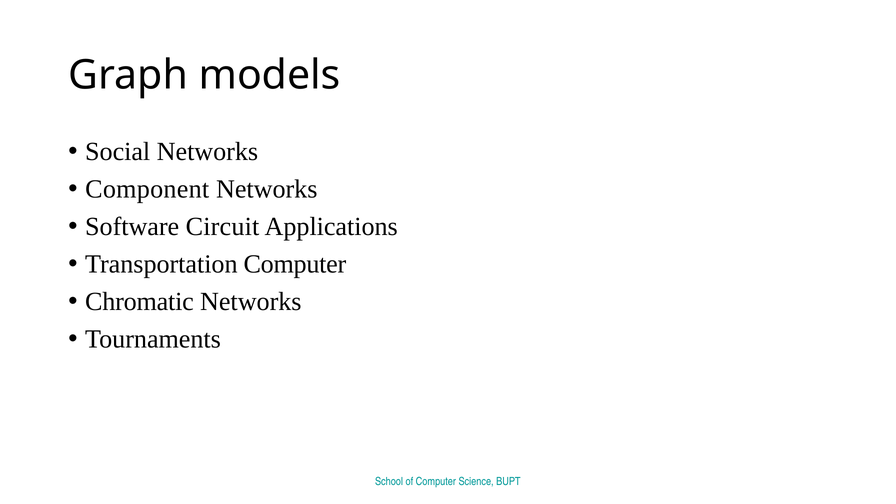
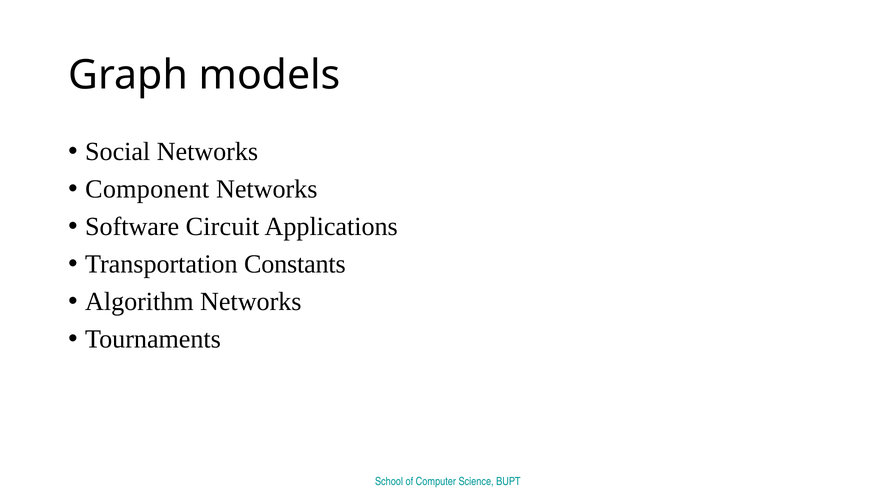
Transportation Computer: Computer -> Constants
Chromatic: Chromatic -> Algorithm
